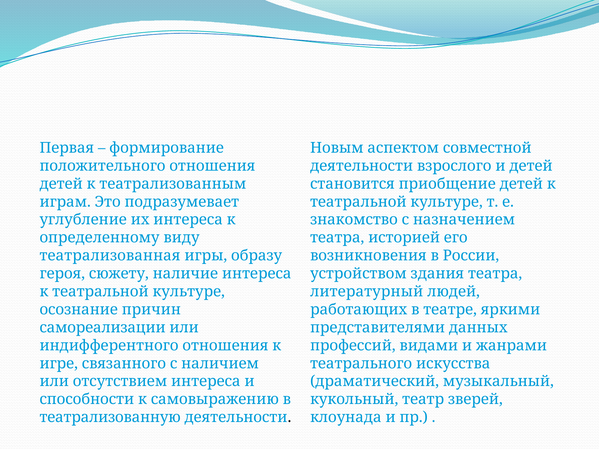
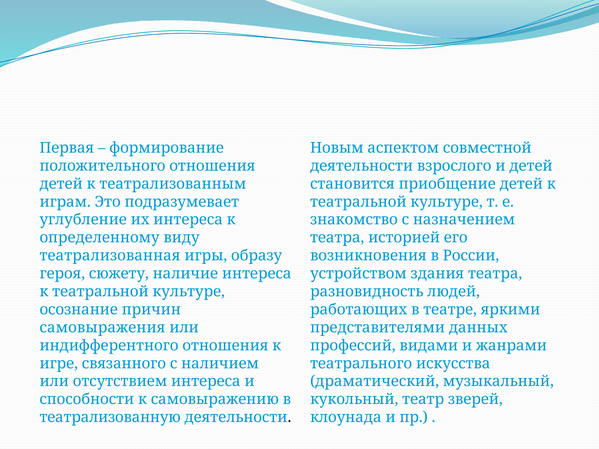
литературный: литературный -> разновидность
самореализации: самореализации -> самовыражения
